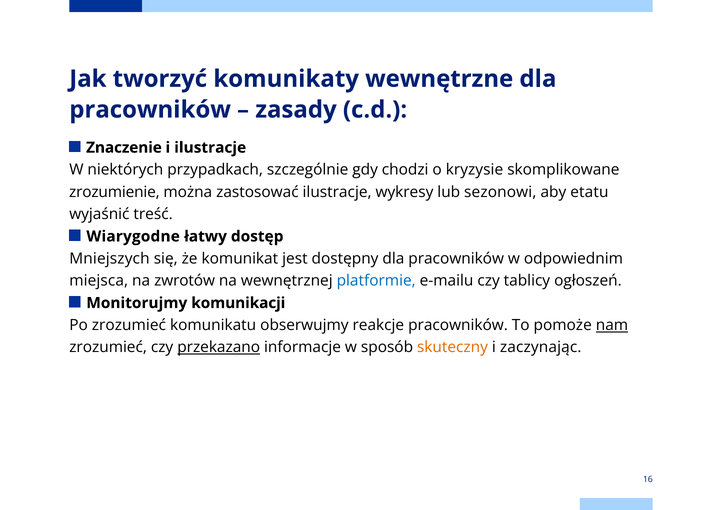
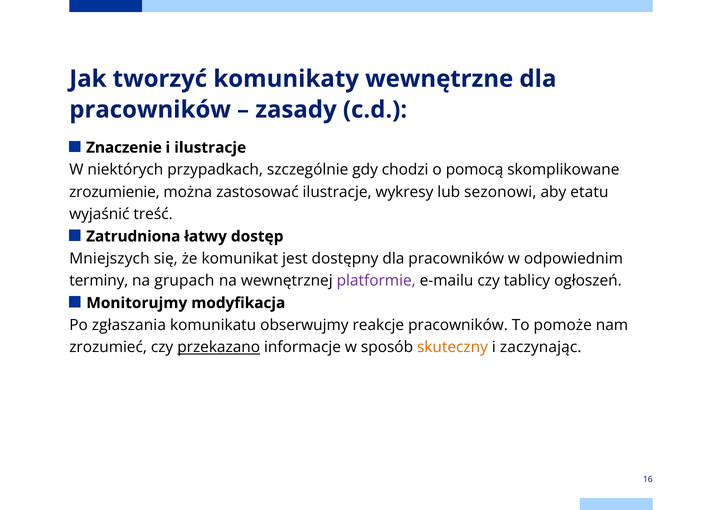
kryzysie: kryzysie -> pomocą
Wiarygodne: Wiarygodne -> Zatrudniona
miejsca: miejsca -> terminy
zwrotów: zwrotów -> grupach
platformie colour: blue -> purple
komunikacji: komunikacji -> modyfikacja
Po zrozumieć: zrozumieć -> zgłaszania
nam underline: present -> none
